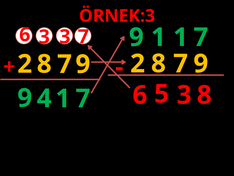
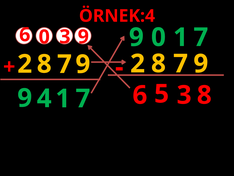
ÖRNEK:3: ÖRNEK:3 -> ÖRNEK:4
6 3: 3 -> 0
3 7: 7 -> 9
1 at (158, 37): 1 -> 0
